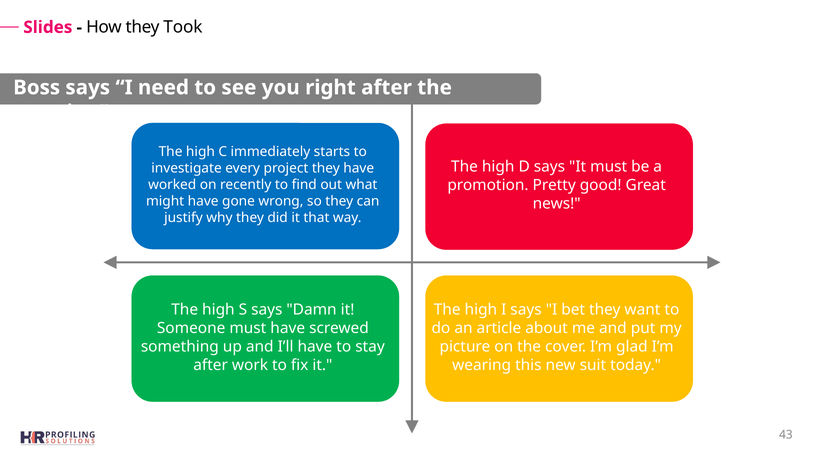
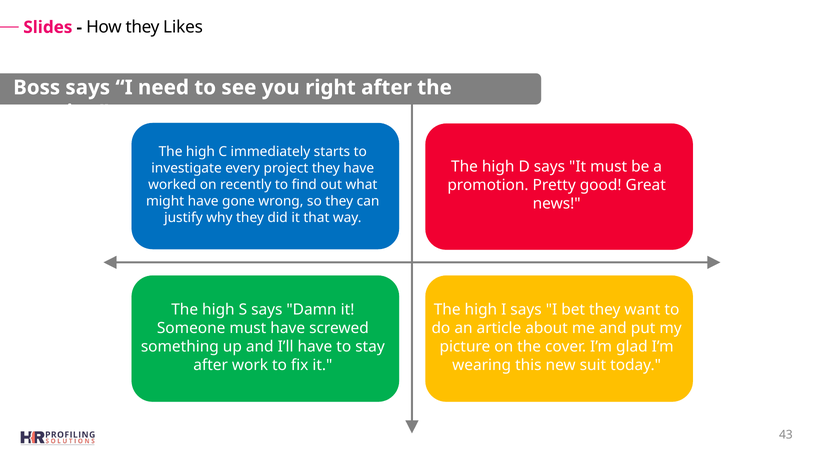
Took: Took -> Likes
